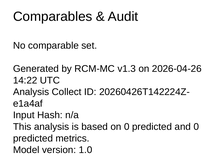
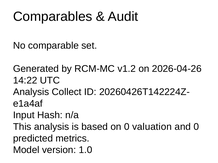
v1.3: v1.3 -> v1.2
on 0 predicted: predicted -> valuation
